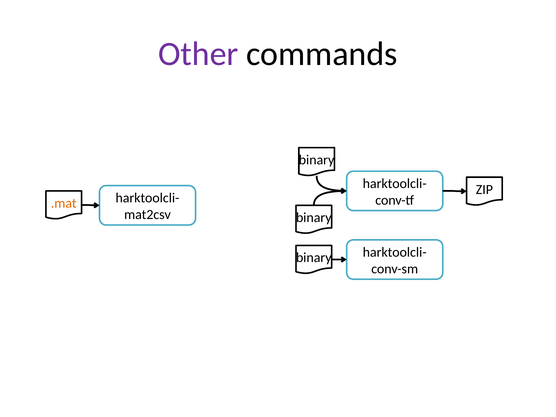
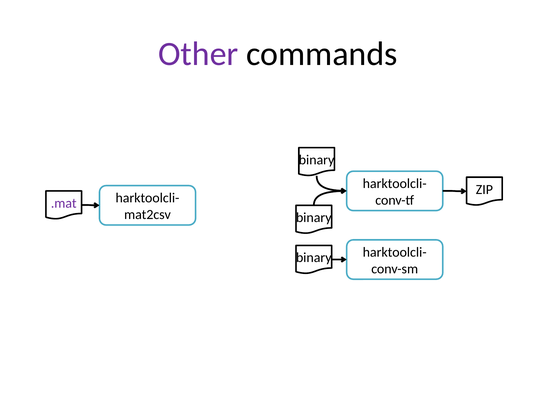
.mat colour: orange -> purple
